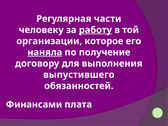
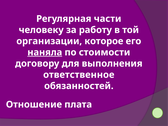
работу underline: present -> none
получение: получение -> стоимости
выпустившего: выпустившего -> ответственное
Финансами: Финансами -> Отношение
